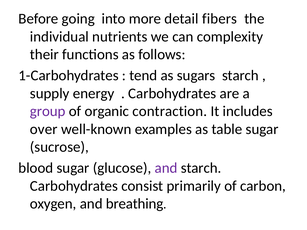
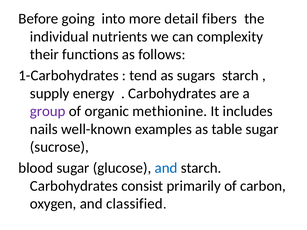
contraction: contraction -> methionine
over: over -> nails
and at (166, 168) colour: purple -> blue
breathing: breathing -> classified
